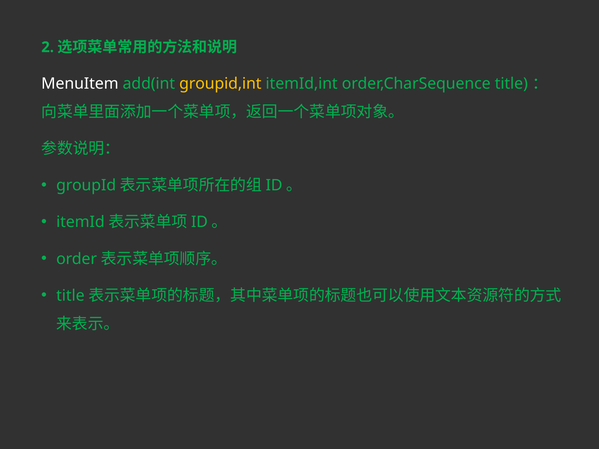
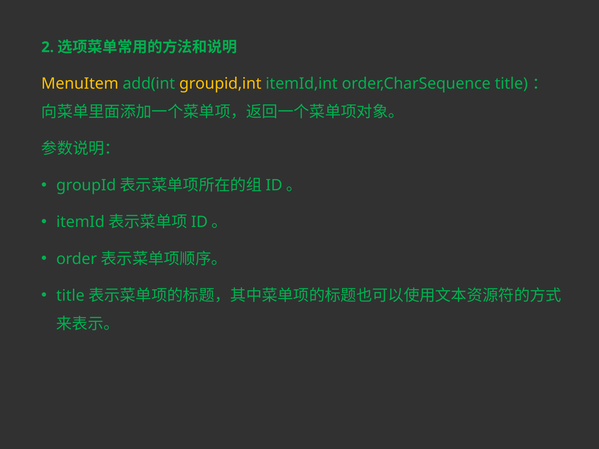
MenuItem colour: white -> yellow
